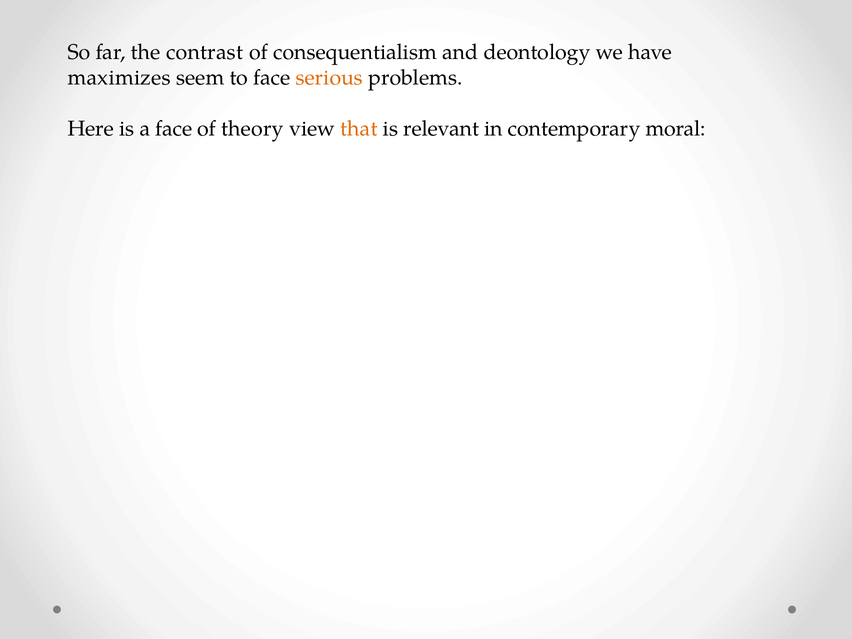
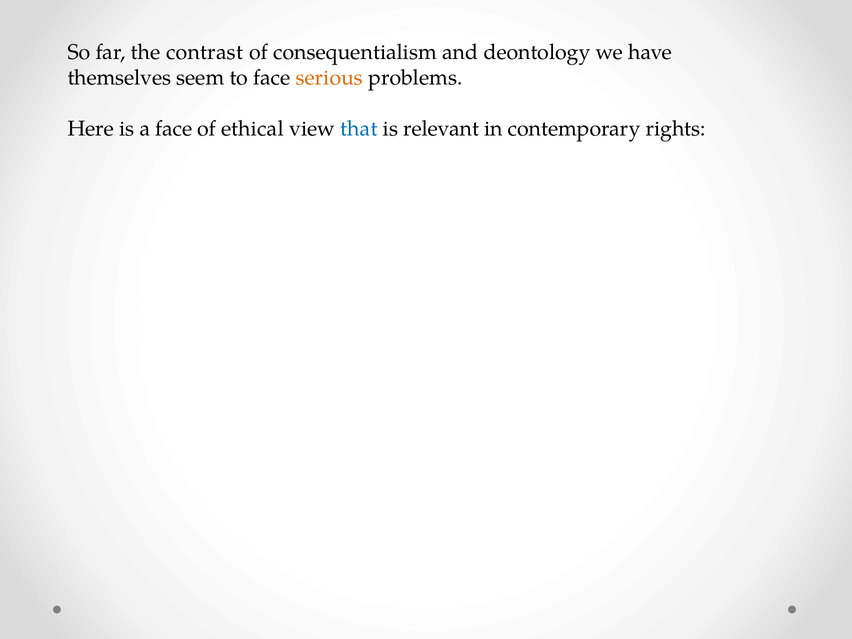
maximizes: maximizes -> themselves
theory: theory -> ethical
that colour: orange -> blue
moral: moral -> rights
